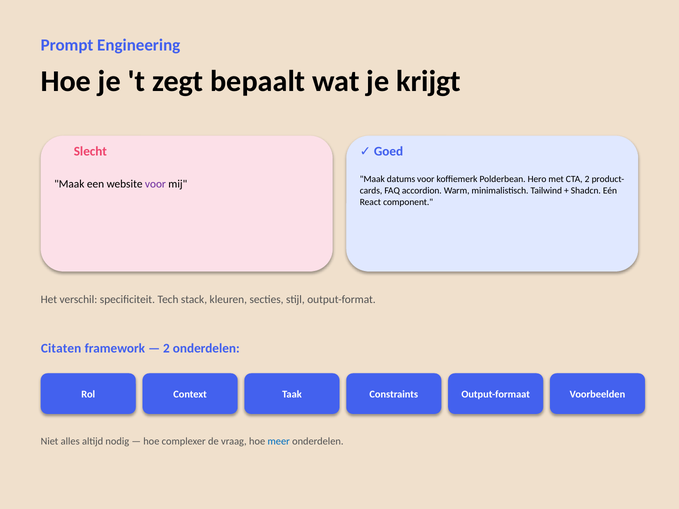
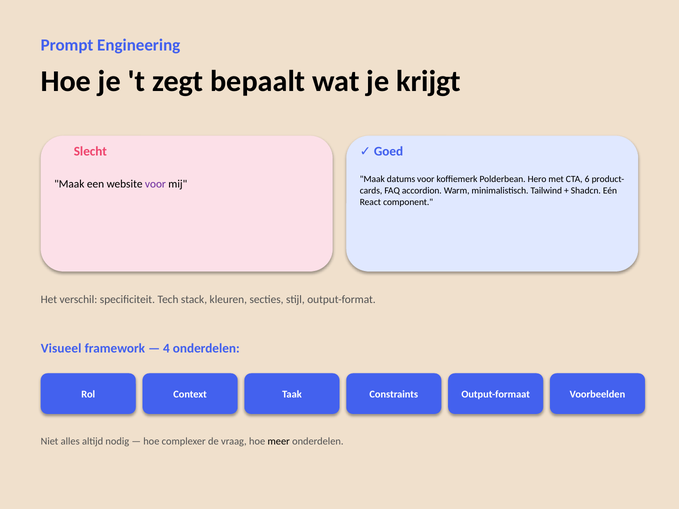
CTA 2: 2 -> 6
Citaten: Citaten -> Visueel
2 at (166, 348): 2 -> 4
meer colour: blue -> black
